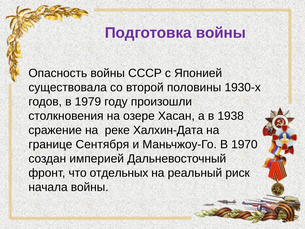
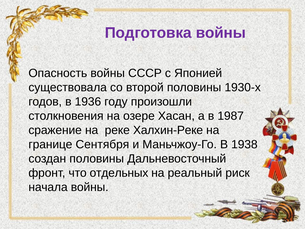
1979: 1979 -> 1936
1938: 1938 -> 1987
Халхин-Дата: Халхин-Дата -> Халхин-Реке
1970: 1970 -> 1938
создан империей: империей -> половины
